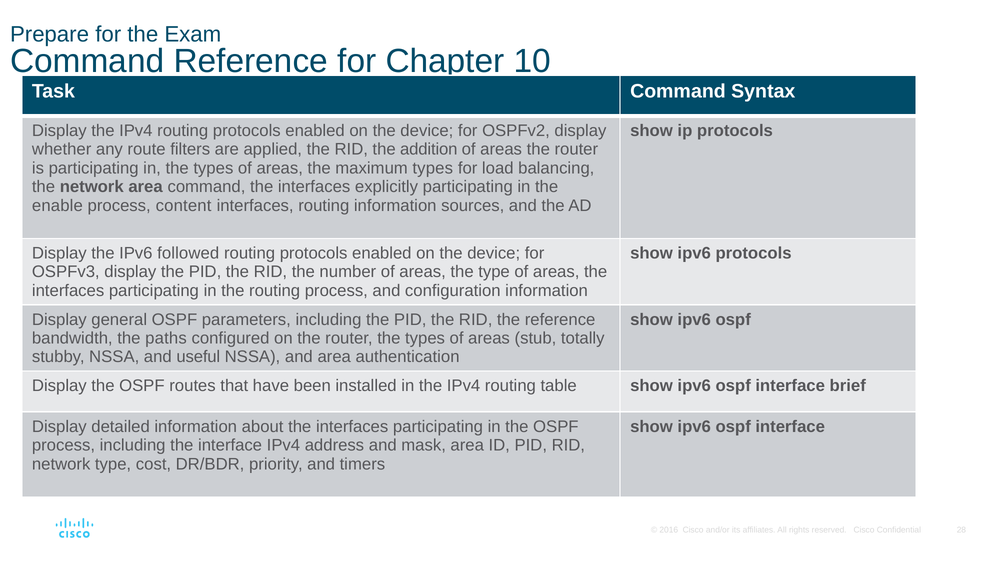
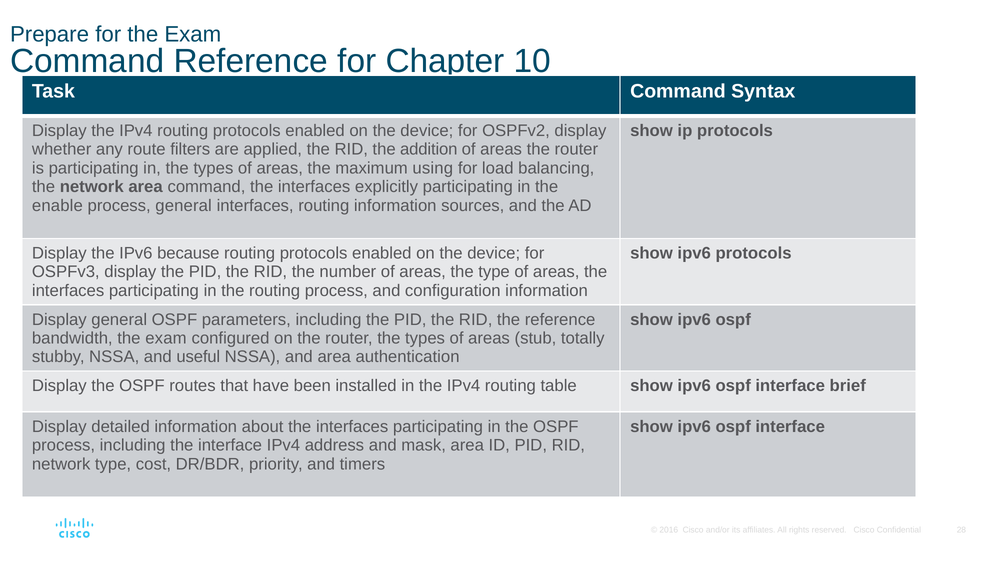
maximum types: types -> using
process content: content -> general
followed: followed -> because
bandwidth the paths: paths -> exam
